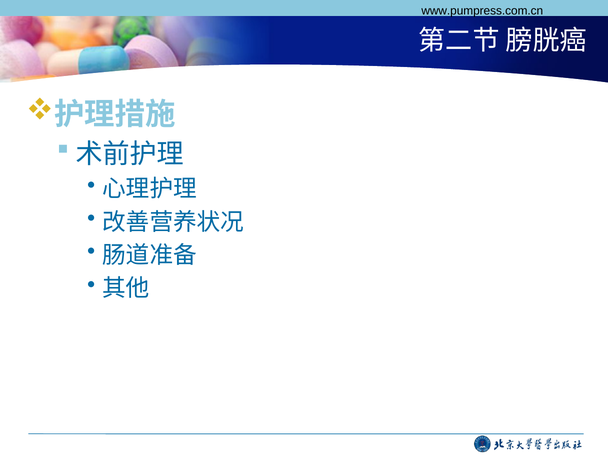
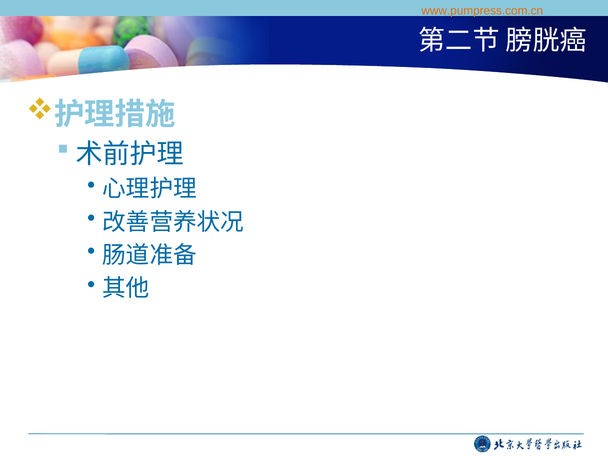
www.pumpress.com.cn colour: black -> orange
